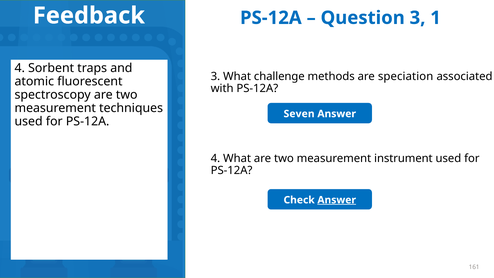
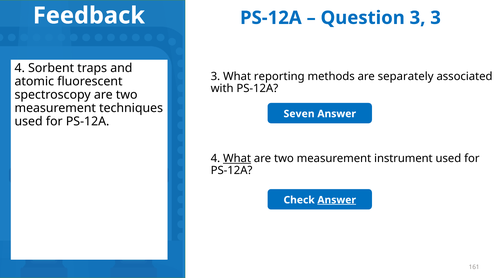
Question 3 1: 1 -> 3
challenge: challenge -> reporting
speciation: speciation -> separately
What at (237, 158) underline: none -> present
